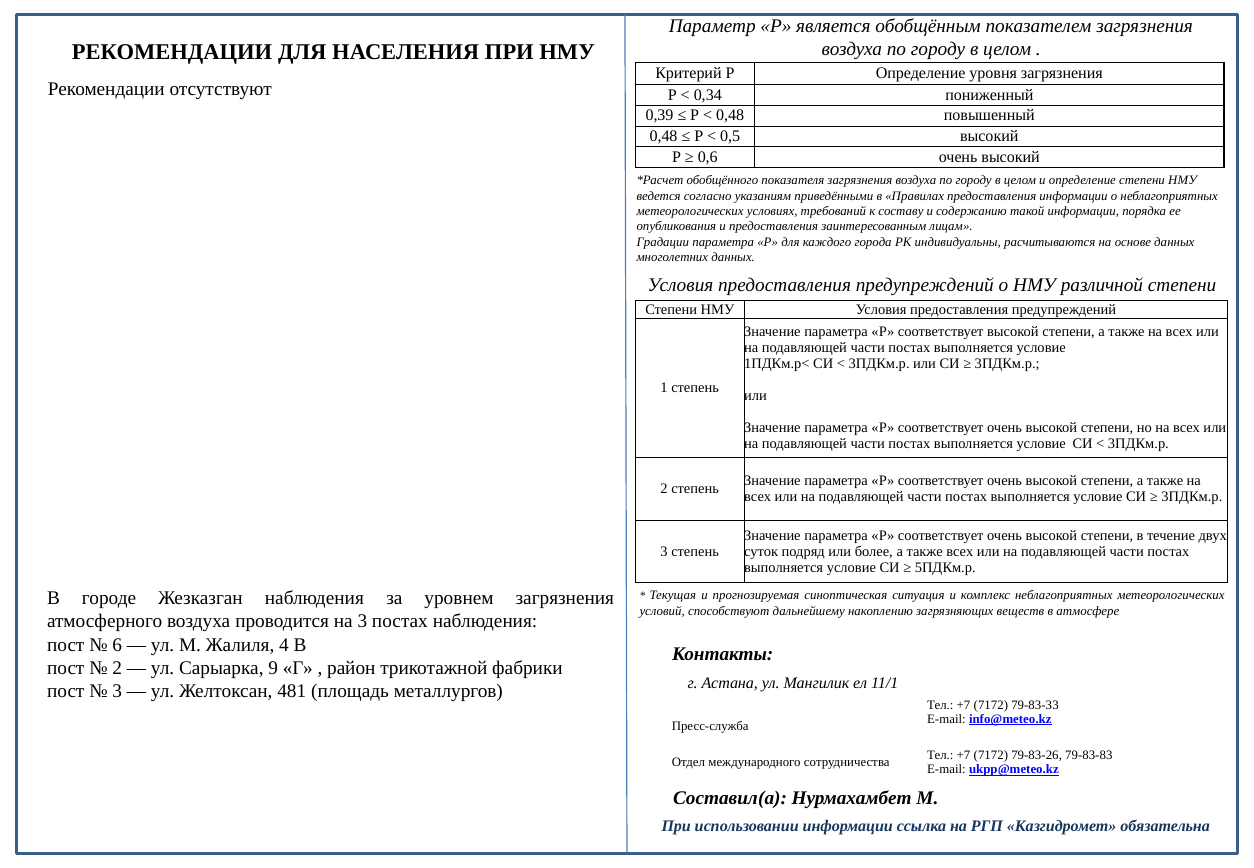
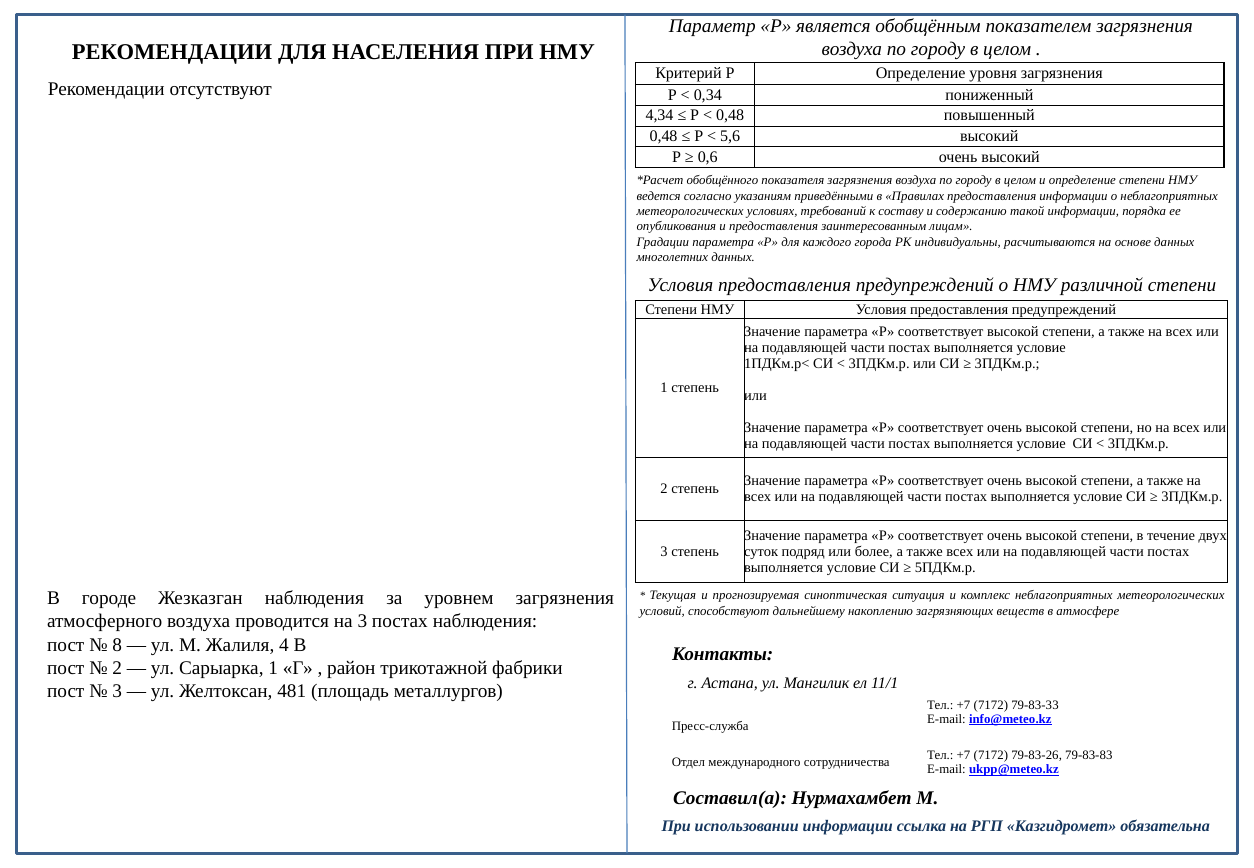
0,39: 0,39 -> 4,34
0,5: 0,5 -> 5,6
6: 6 -> 8
Сарыарка 9: 9 -> 1
